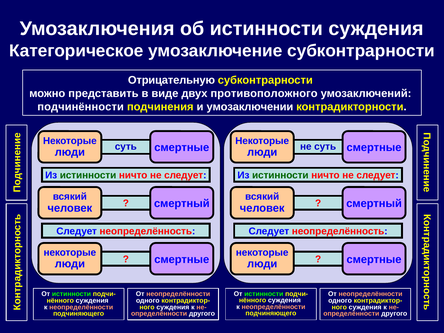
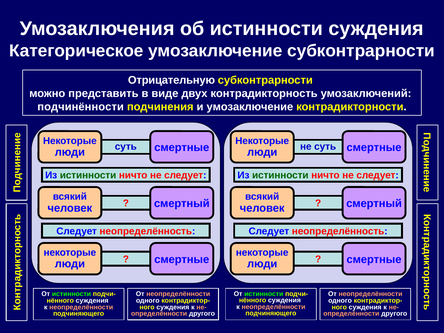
противоположного: противоположного -> контрадикторность
и умозаключении: умозаключении -> умозаключение
